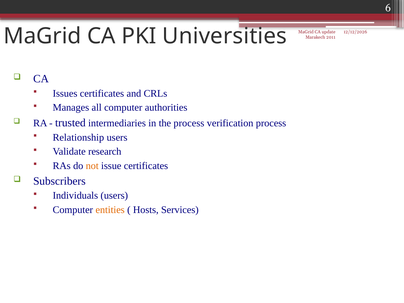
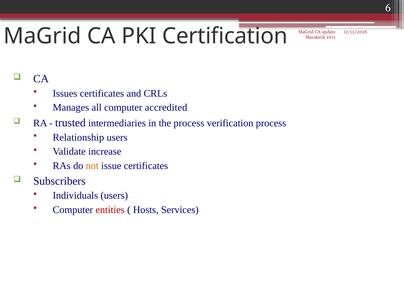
Universities: Universities -> Certification
authorities: authorities -> accredited
research: research -> increase
entities colour: orange -> red
